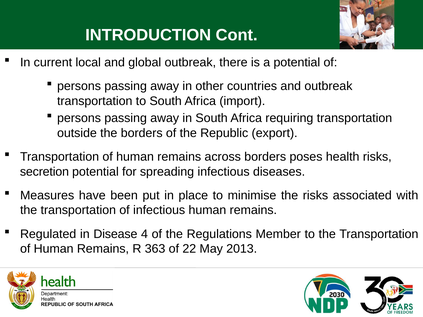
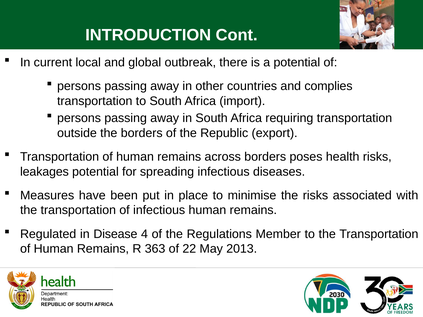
and outbreak: outbreak -> complies
secretion: secretion -> leakages
